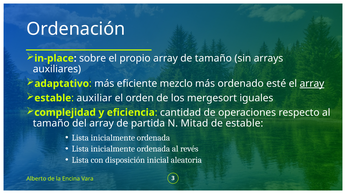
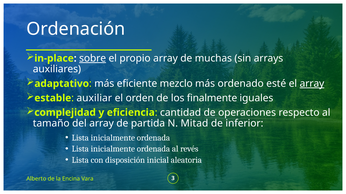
sobre underline: none -> present
de tamaño: tamaño -> muchas
mergesort: mergesort -> finalmente
de estable: estable -> inferior
